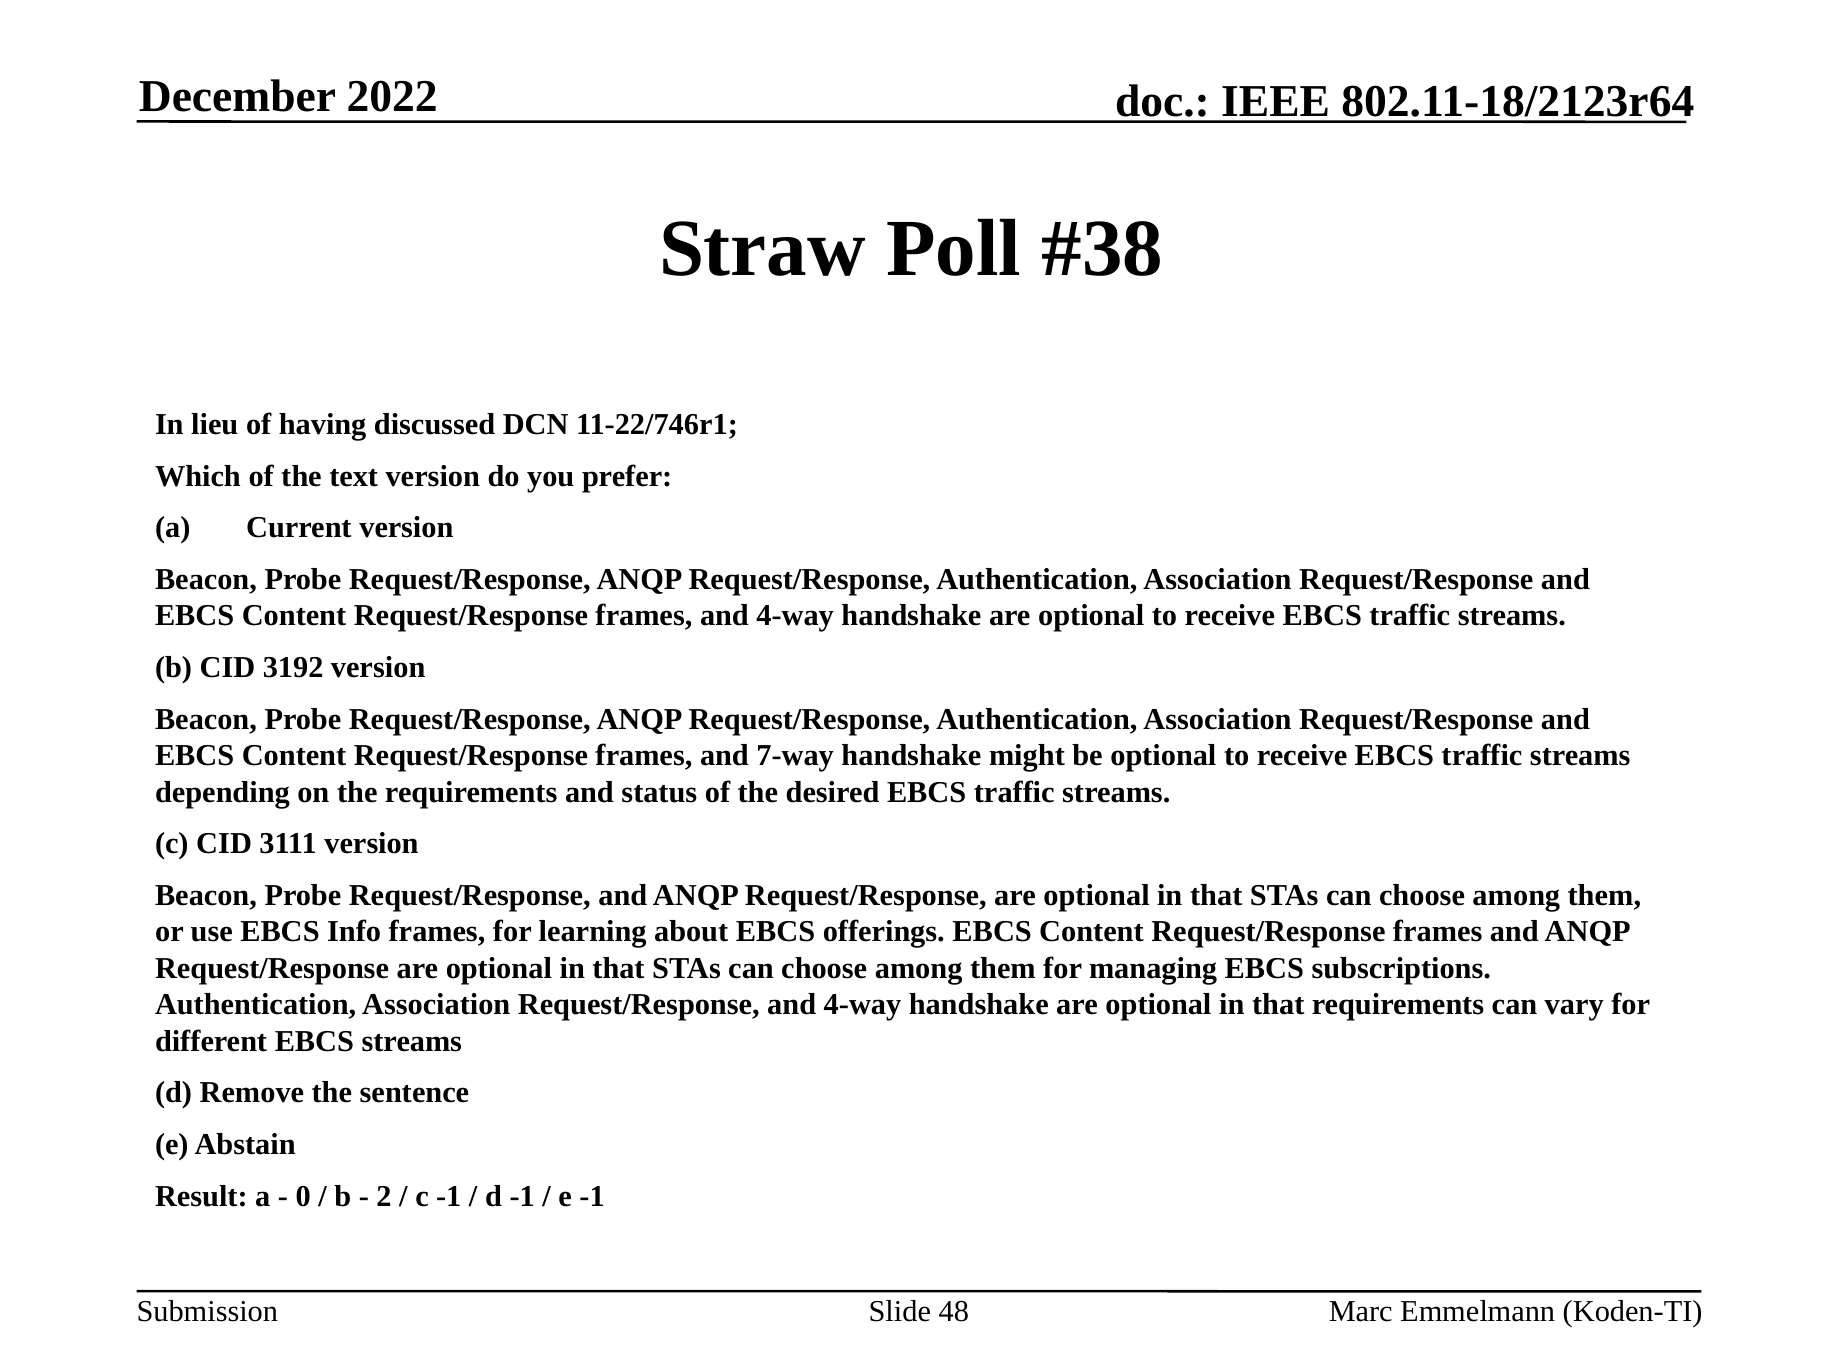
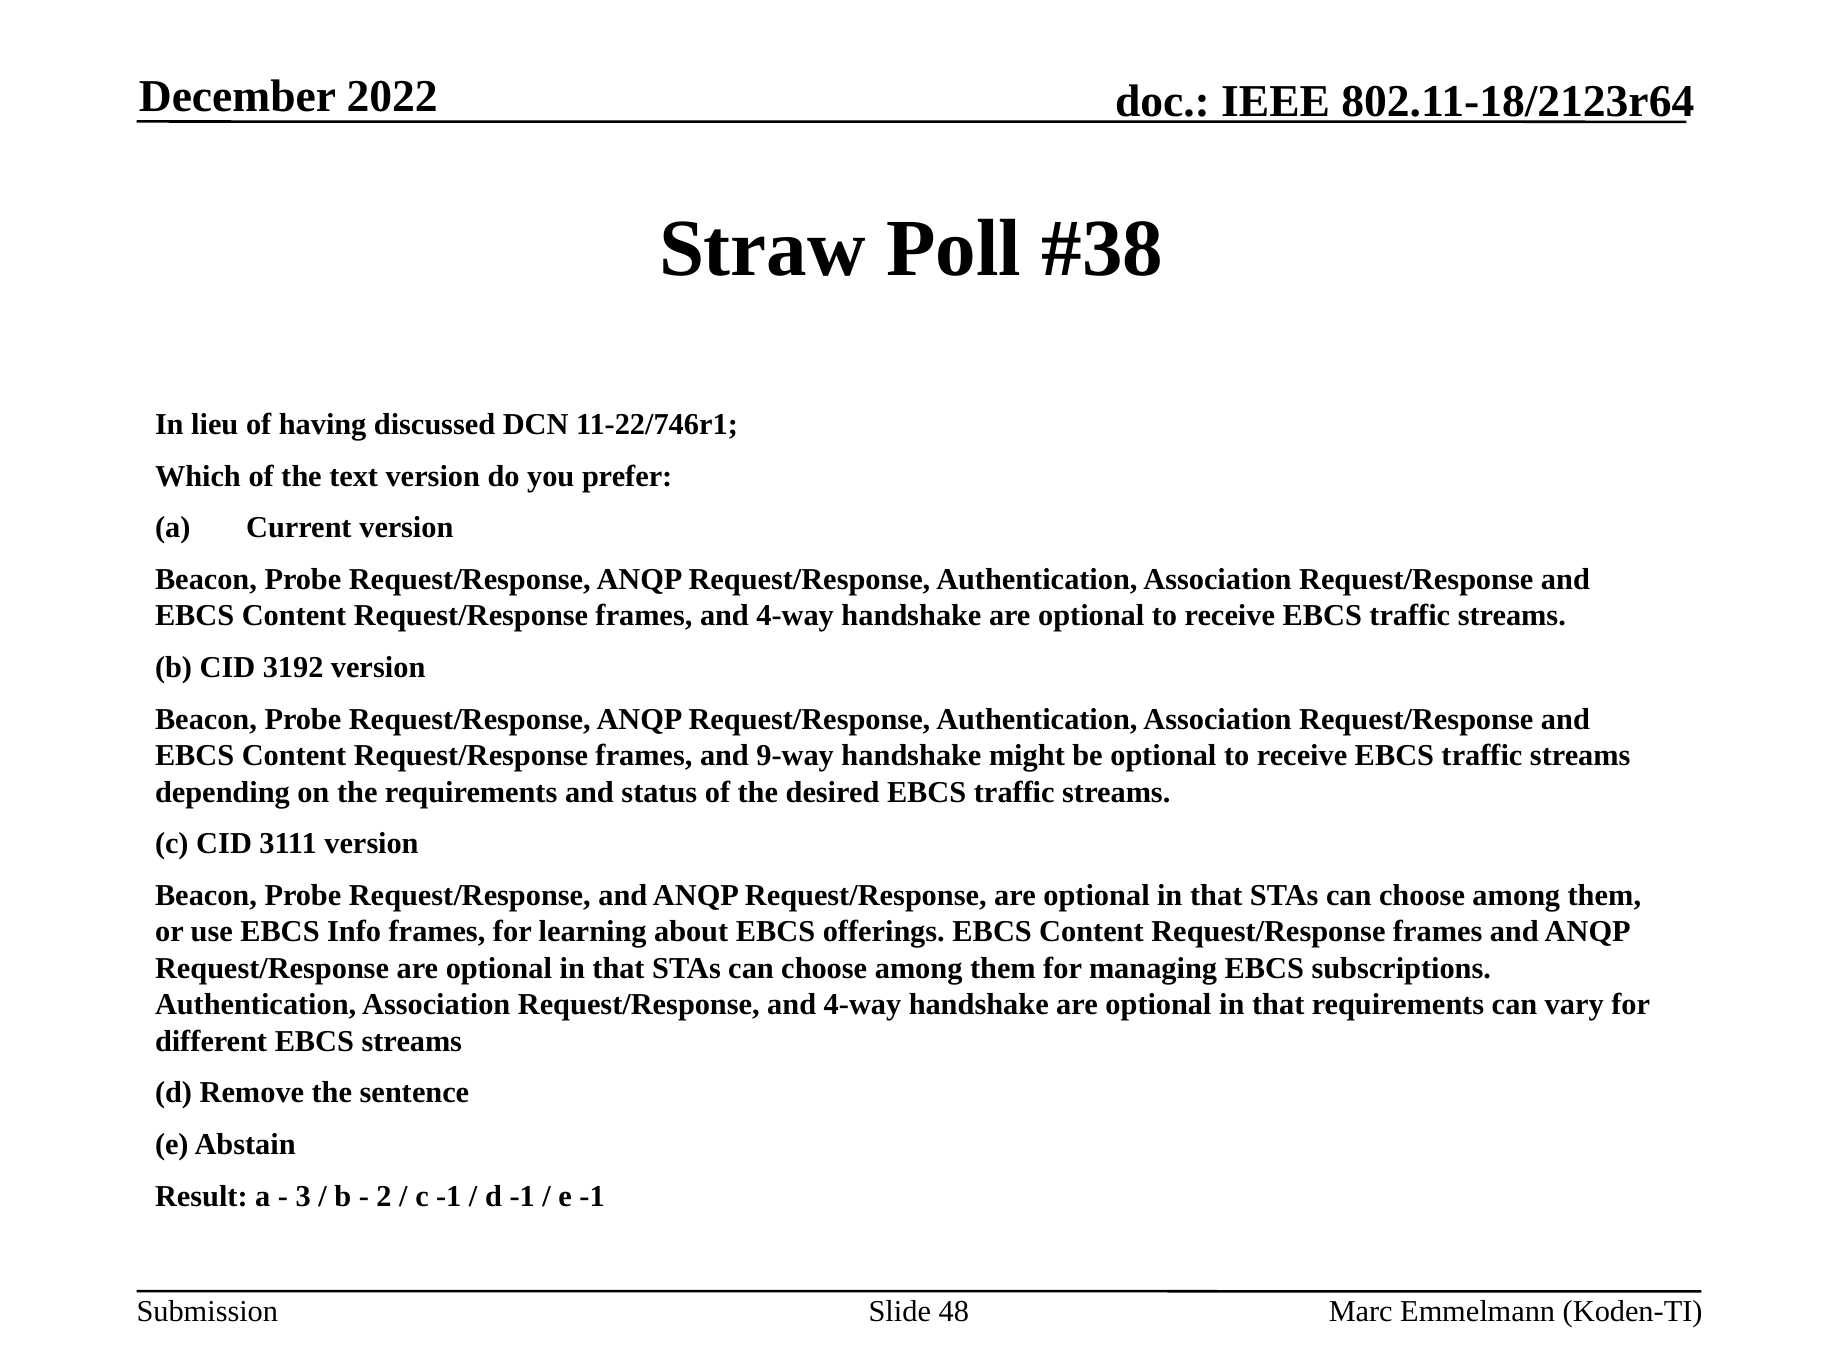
7-way: 7-way -> 9-way
0: 0 -> 3
